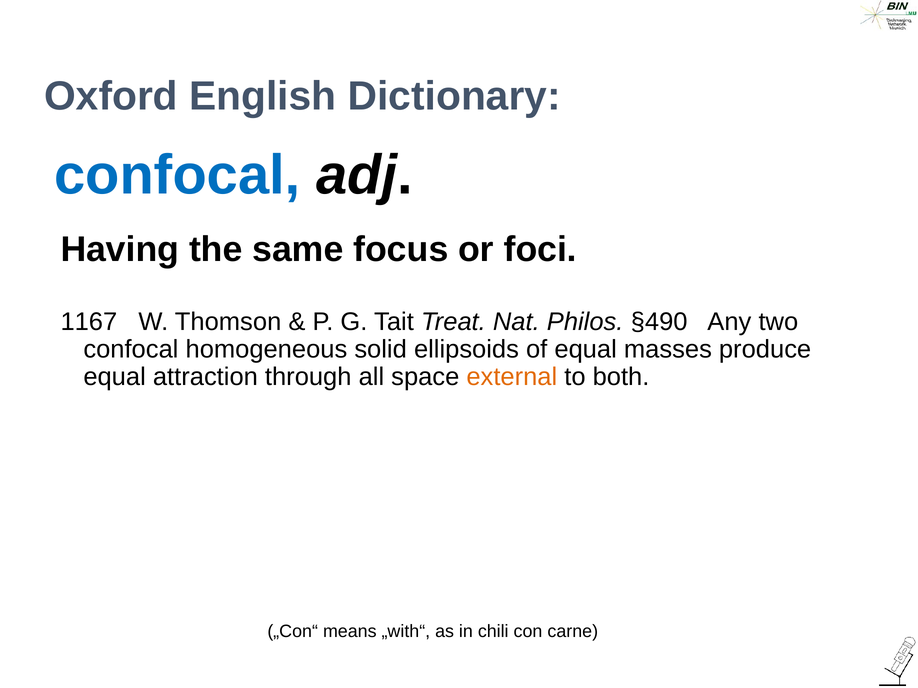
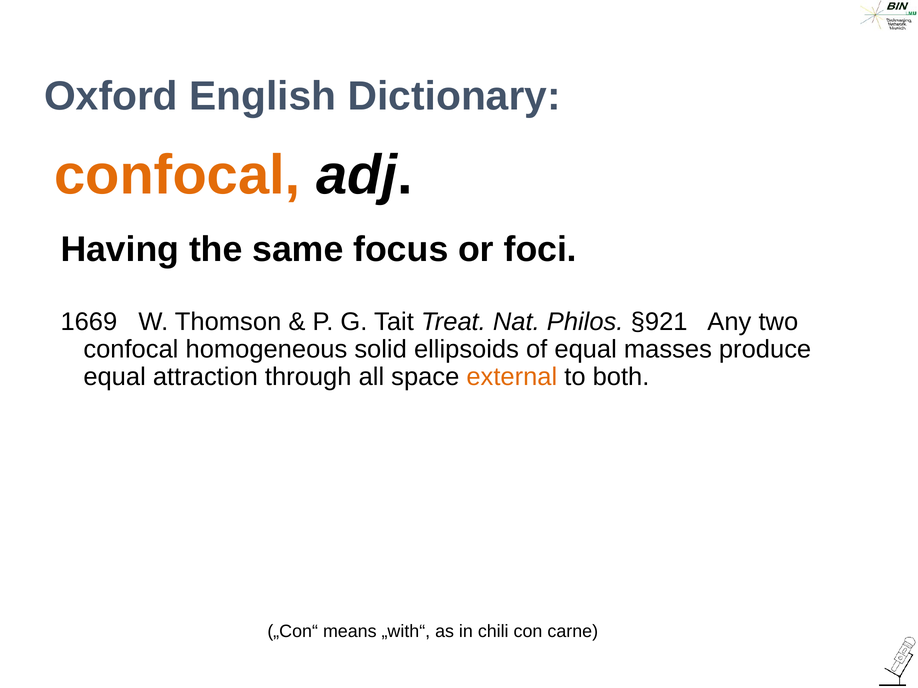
confocal at (177, 176) colour: blue -> orange
1167: 1167 -> 1669
§490: §490 -> §921
